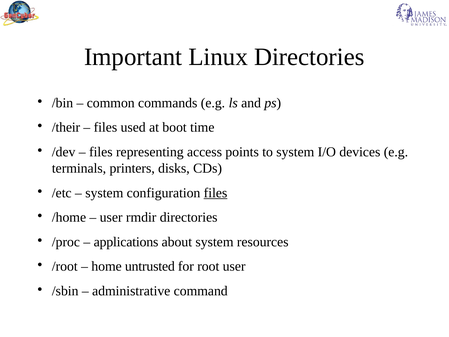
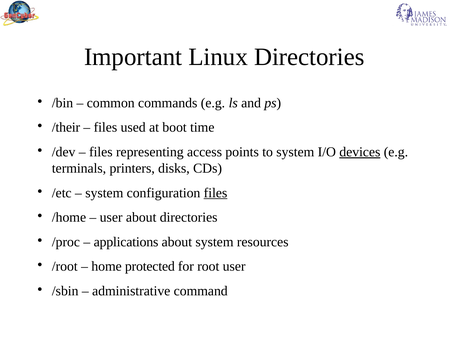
devices underline: none -> present
user rmdir: rmdir -> about
untrusted: untrusted -> protected
